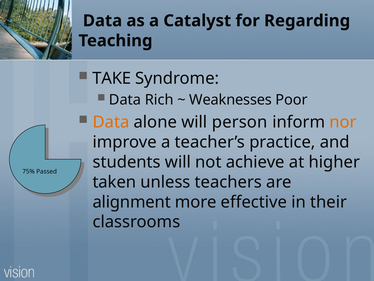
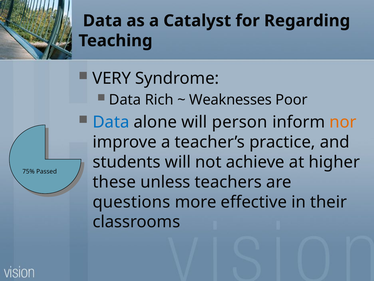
TAKE: TAKE -> VERY
Data at (111, 122) colour: orange -> blue
taken: taken -> these
alignment: alignment -> questions
